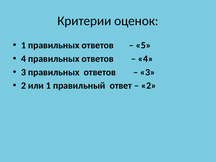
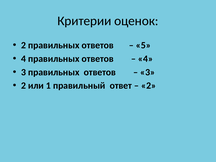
1 at (23, 45): 1 -> 2
